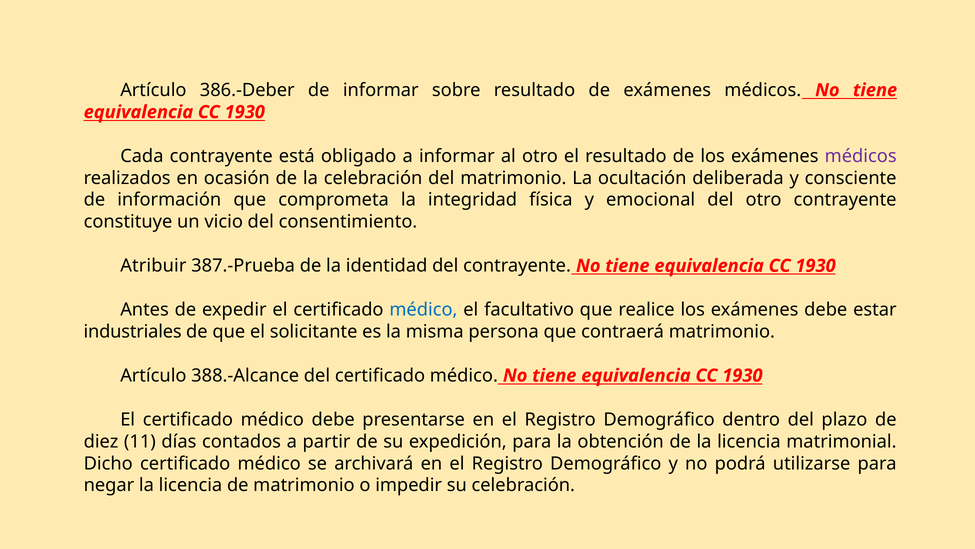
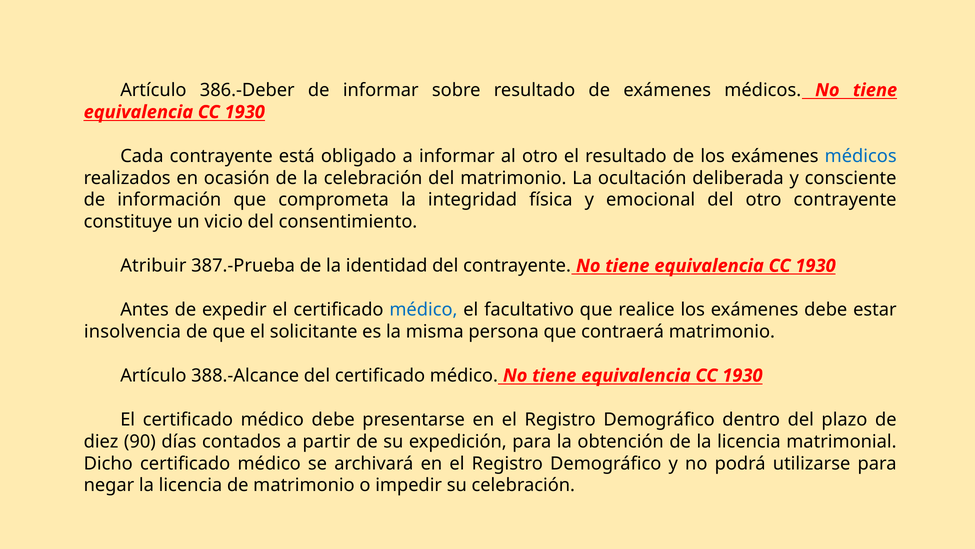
médicos at (861, 156) colour: purple -> blue
industriales: industriales -> insolvencia
11: 11 -> 90
